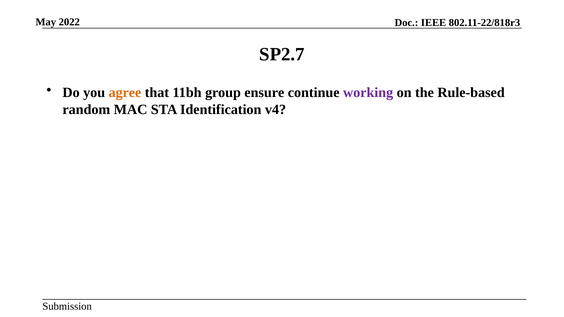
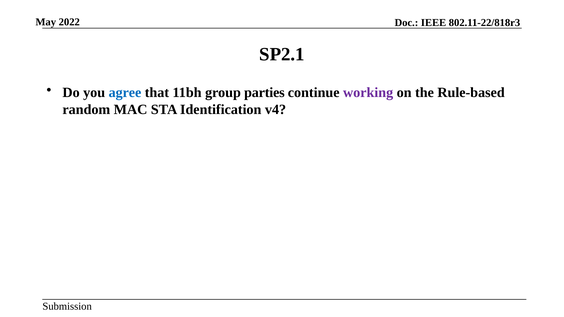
SP2.7: SP2.7 -> SP2.1
agree colour: orange -> blue
ensure: ensure -> parties
